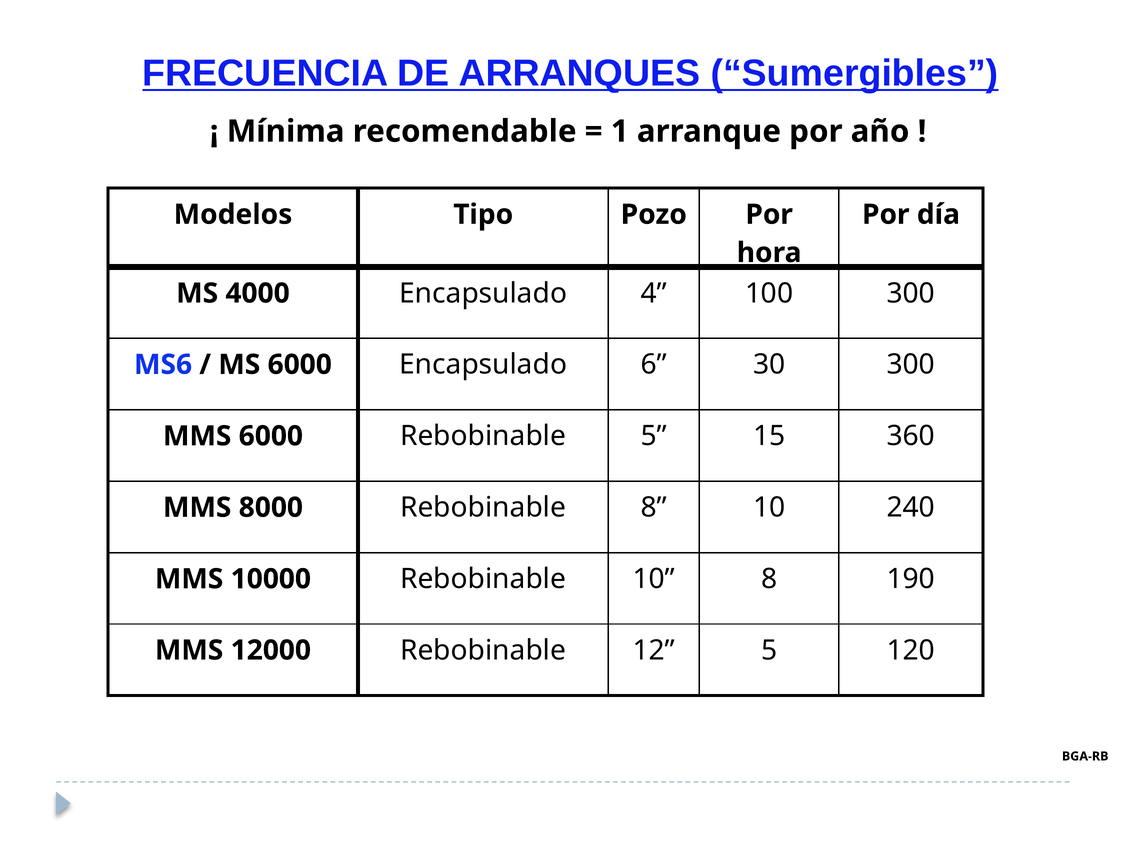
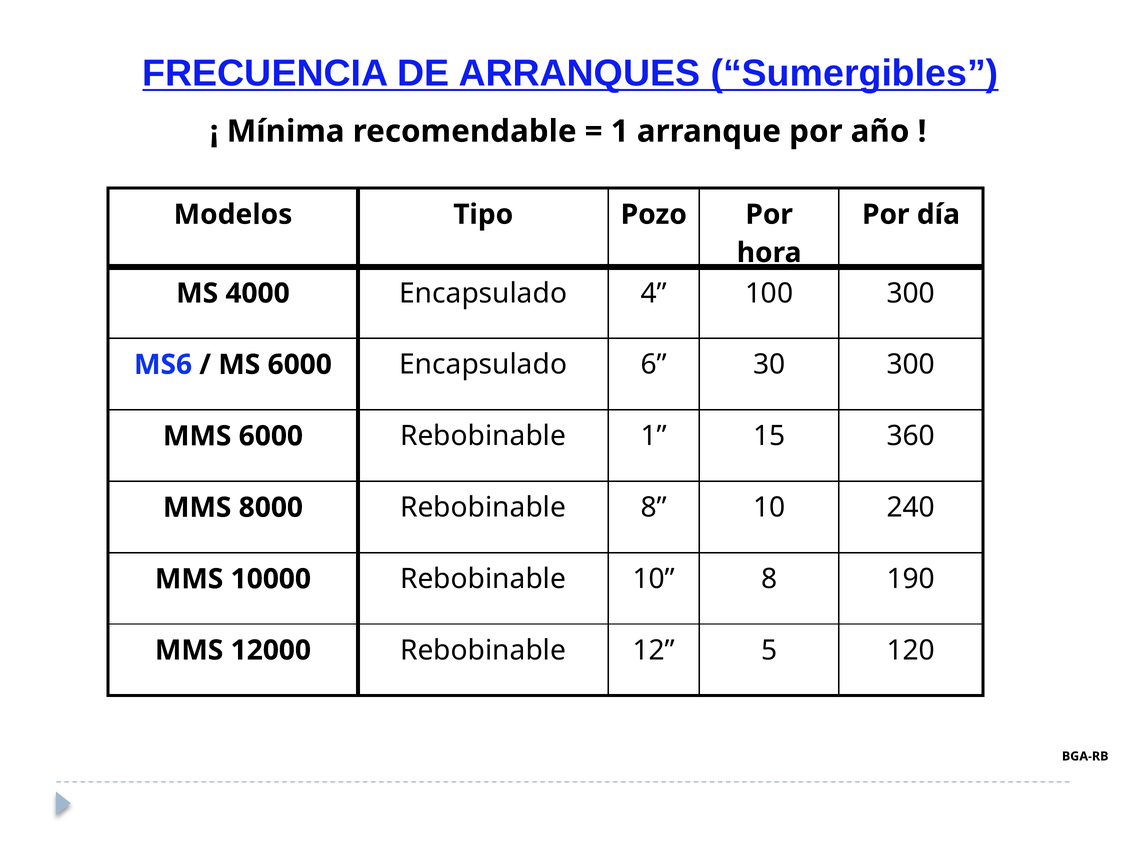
Rebobinable 5: 5 -> 1
